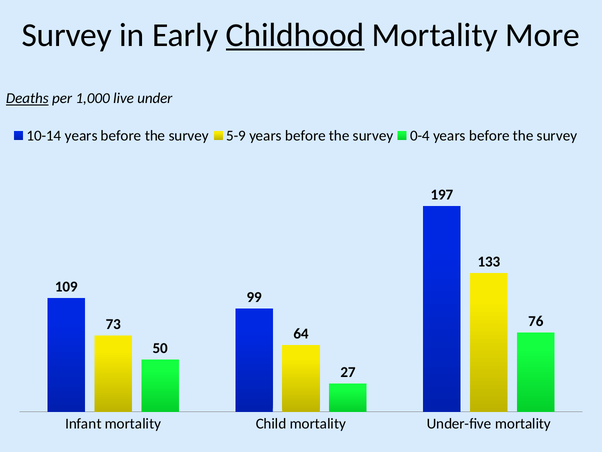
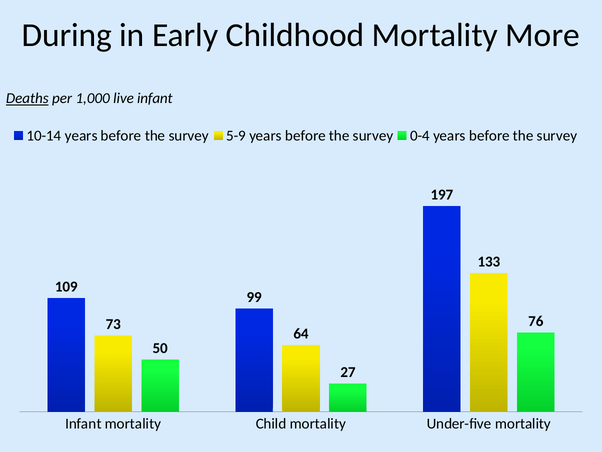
Survey at (67, 35): Survey -> During
Childhood underline: present -> none
live under: under -> infant
